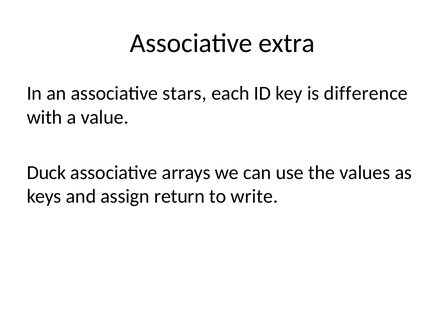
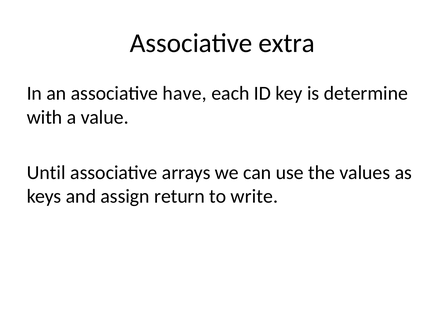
stars: stars -> have
difference: difference -> determine
Duck: Duck -> Until
